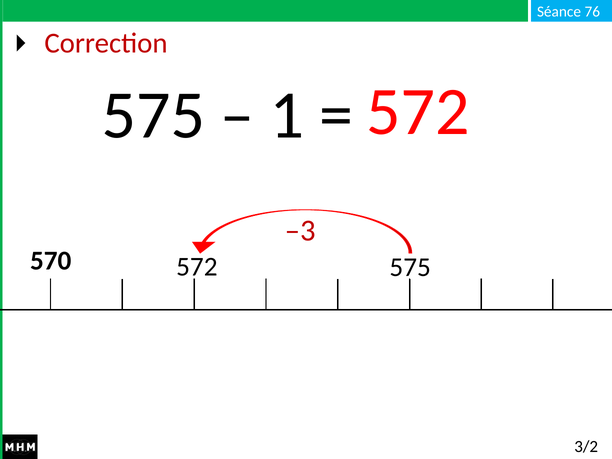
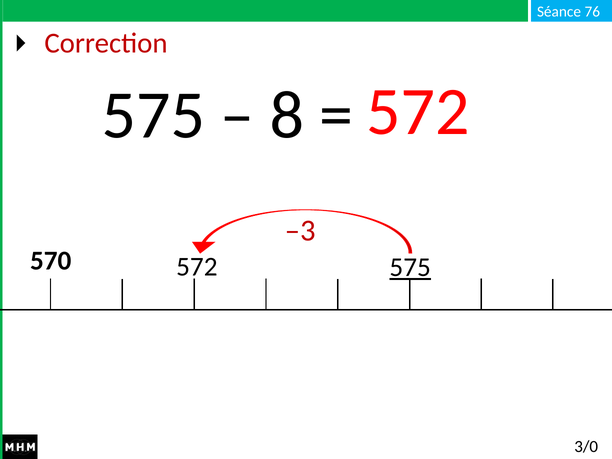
1: 1 -> 8
575 at (410, 267) underline: none -> present
3/2: 3/2 -> 3/0
